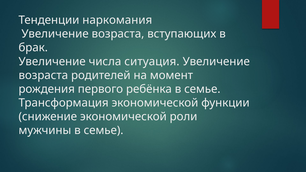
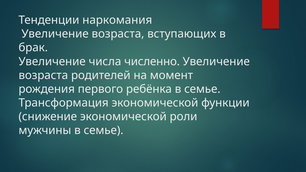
ситуация: ситуация -> численно
